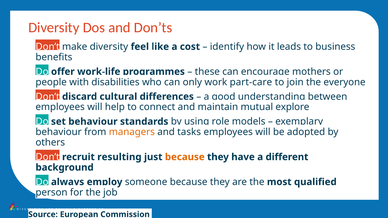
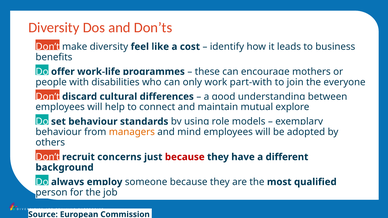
part-care: part-care -> part-with
tasks: tasks -> mind
resulting: resulting -> concerns
because at (185, 157) colour: orange -> red
